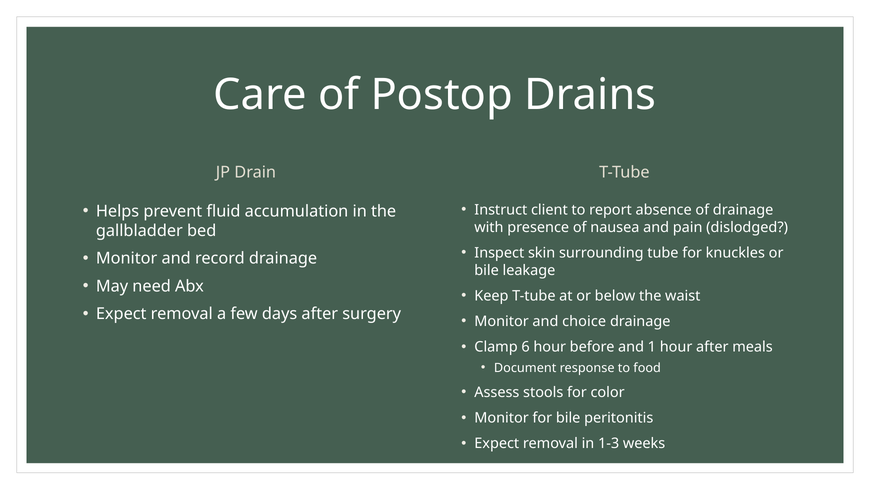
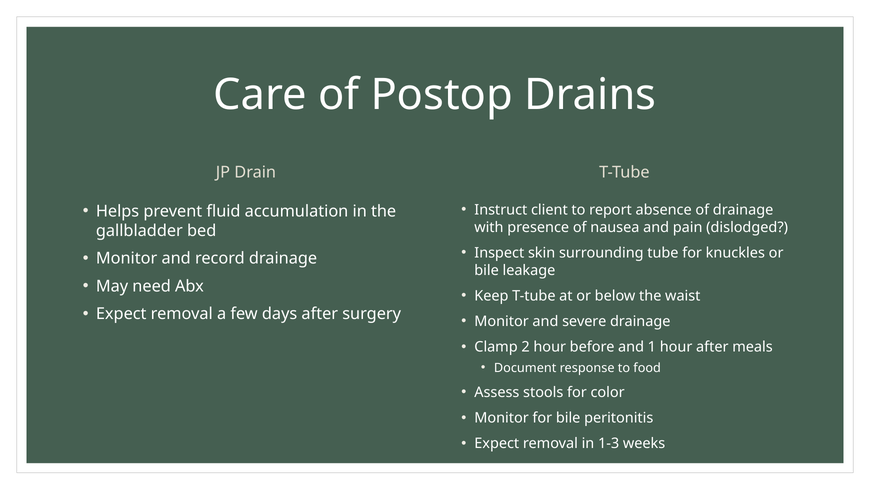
choice: choice -> severe
6: 6 -> 2
